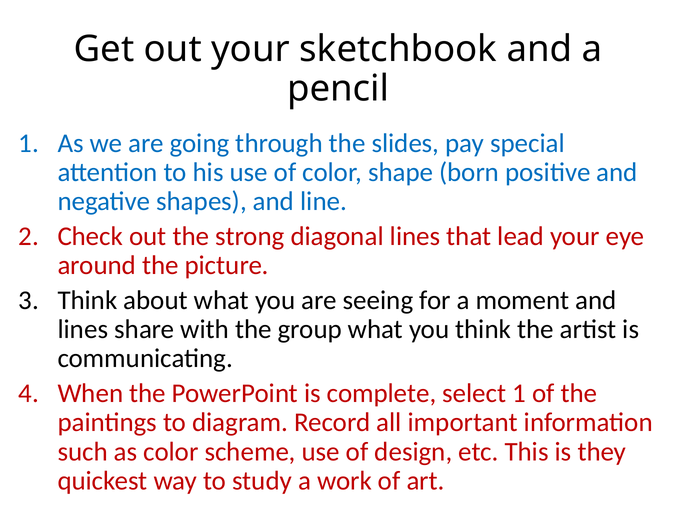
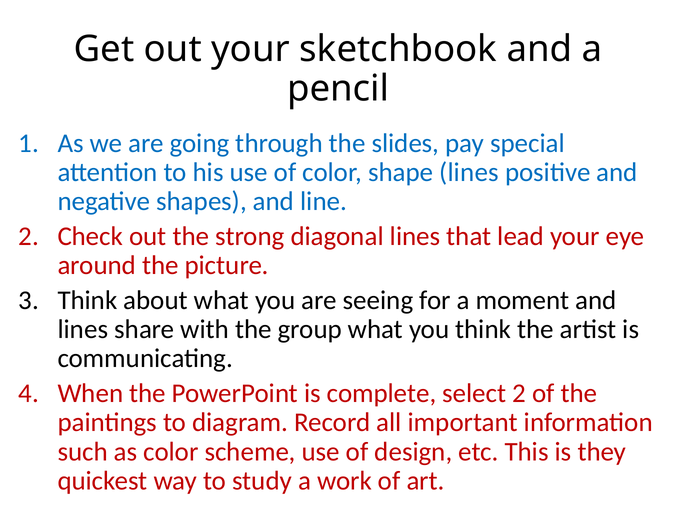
shape born: born -> lines
select 1: 1 -> 2
